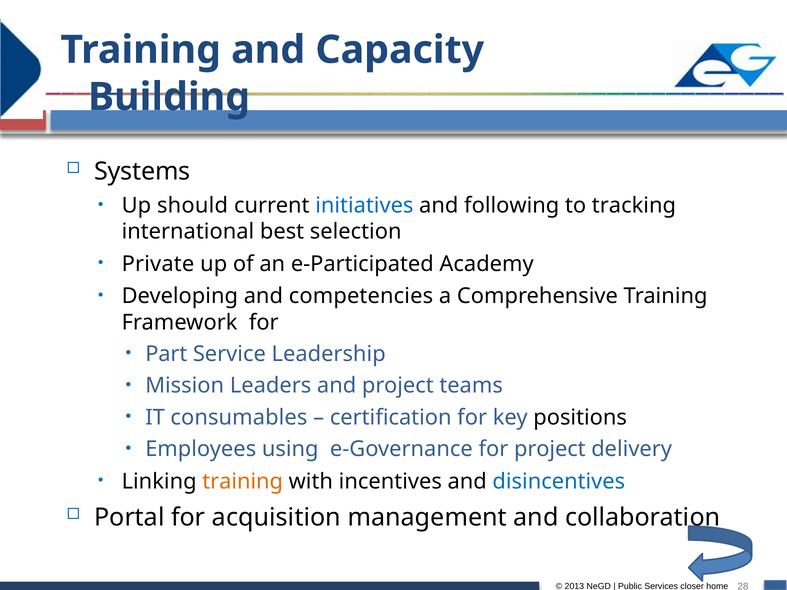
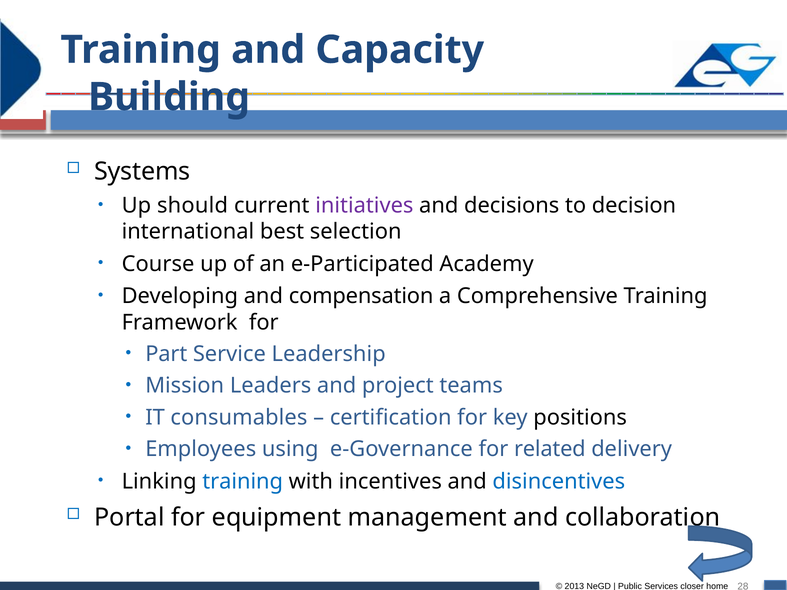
initiatives colour: blue -> purple
following: following -> decisions
tracking: tracking -> decision
Private: Private -> Course
competencies: competencies -> compensation
for project: project -> related
training at (243, 482) colour: orange -> blue
acquisition: acquisition -> equipment
